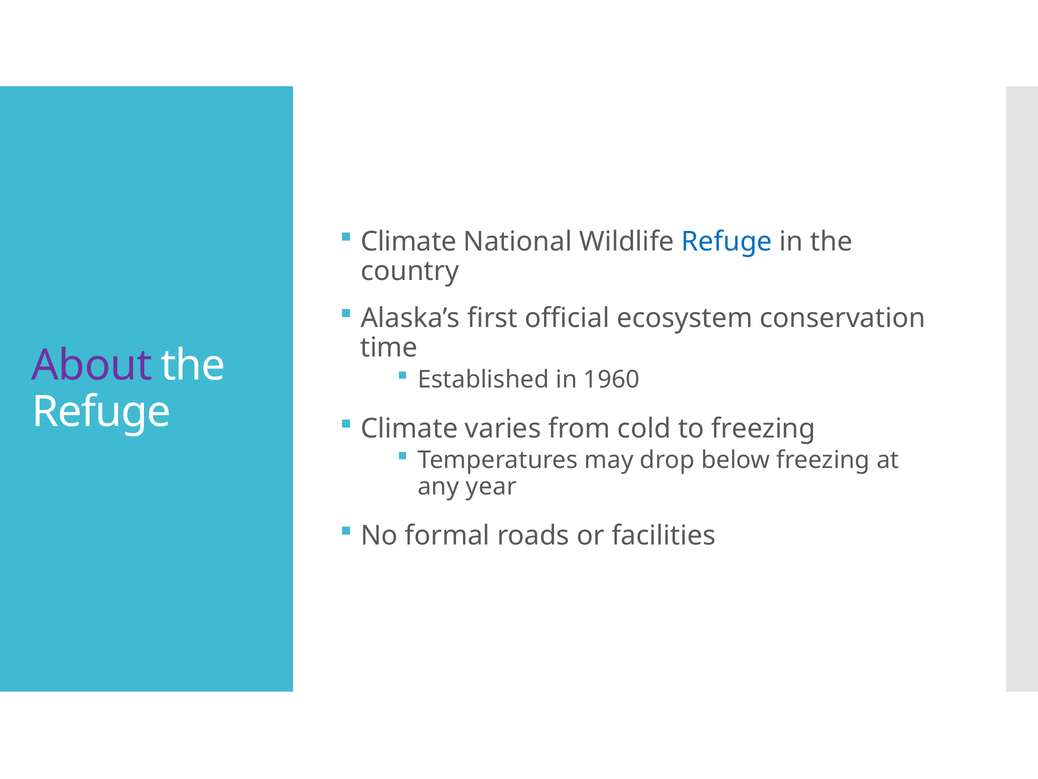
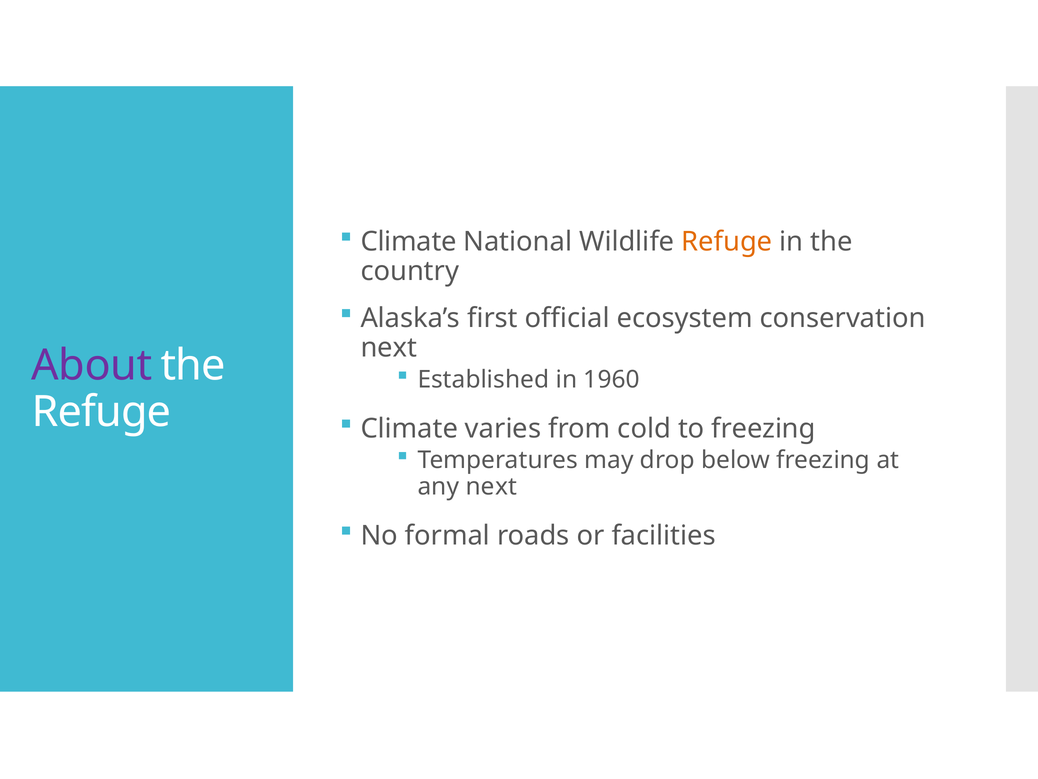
Refuge at (727, 242) colour: blue -> orange
time at (389, 348): time -> next
any year: year -> next
